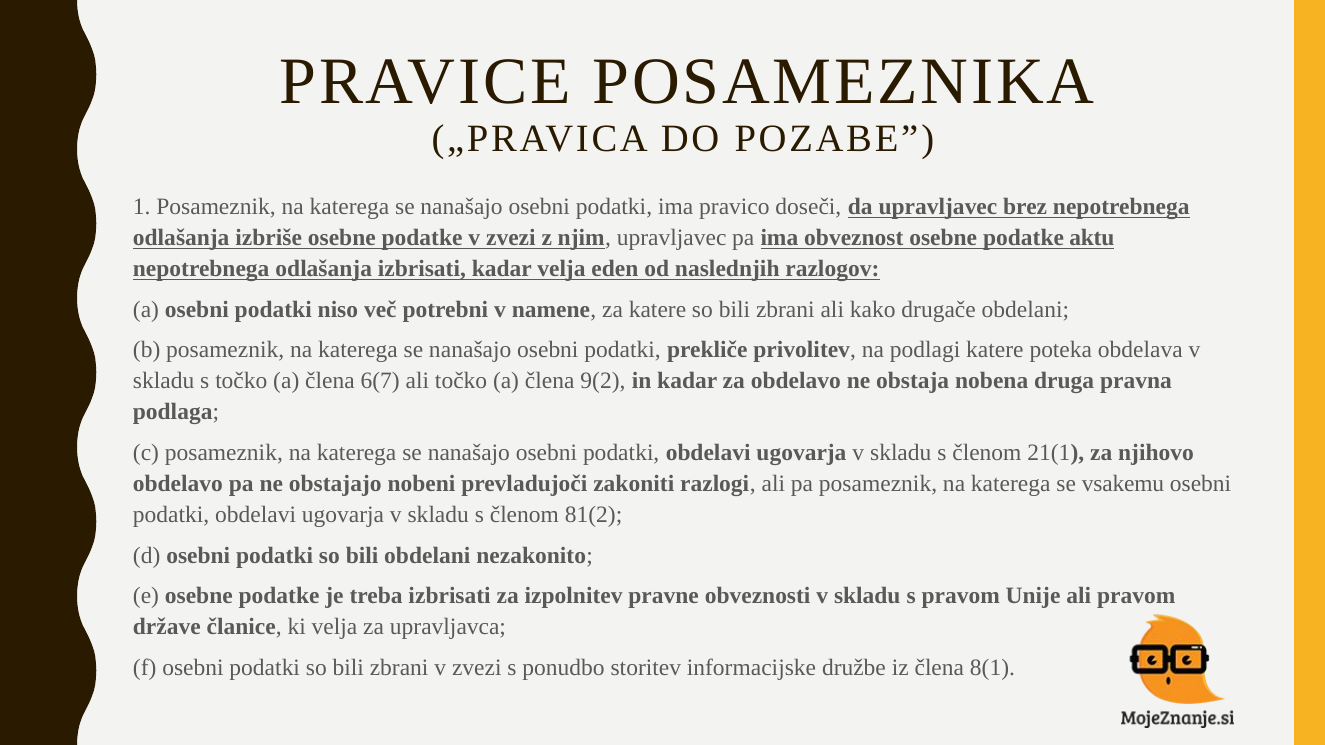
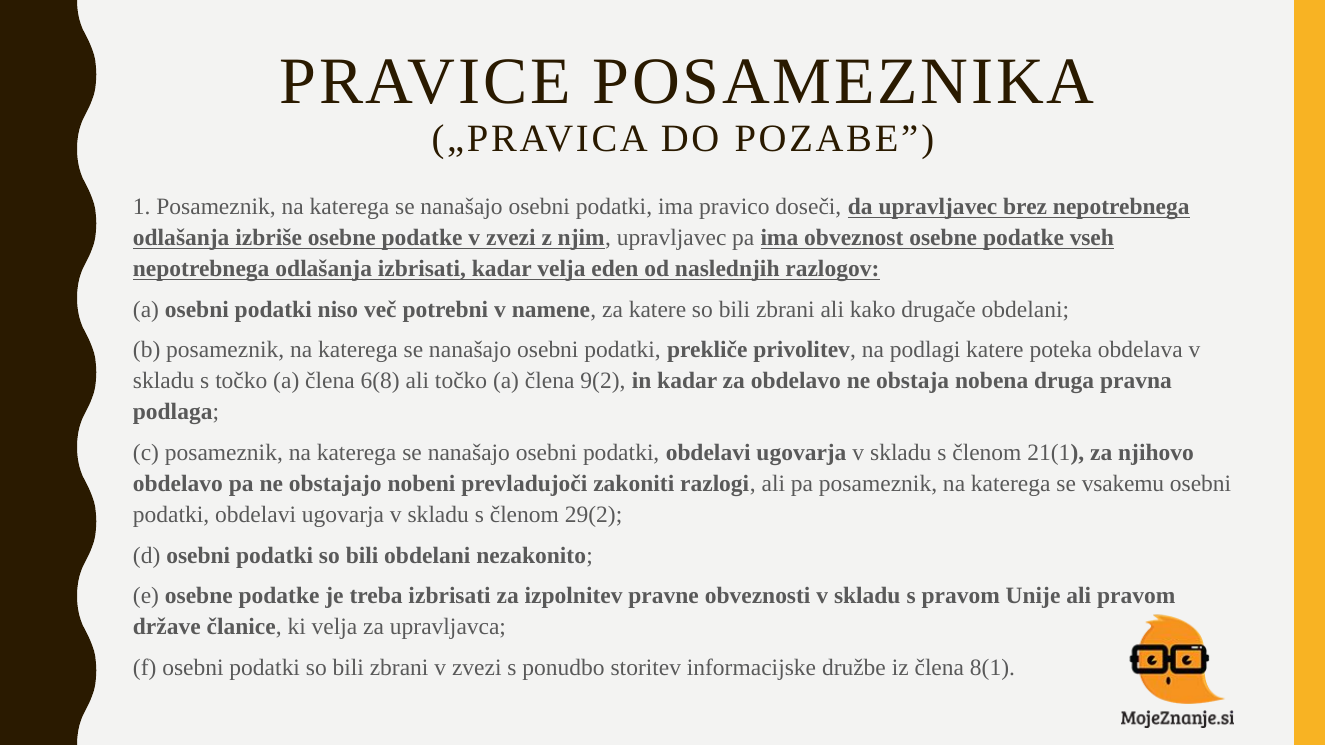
aktu: aktu -> vseh
6(7: 6(7 -> 6(8
81(2: 81(2 -> 29(2
